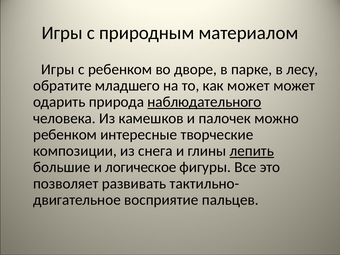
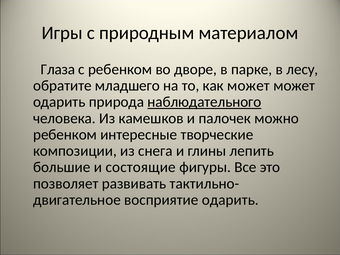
Игры at (58, 69): Игры -> Глаза
лепить underline: present -> none
логическое: логическое -> состоящие
восприятие пальцев: пальцев -> одарить
